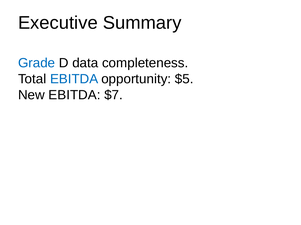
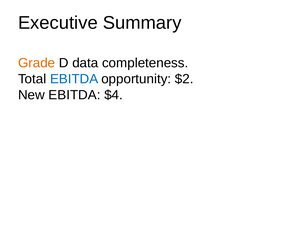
Grade colour: blue -> orange
$5: $5 -> $2
$7: $7 -> $4
